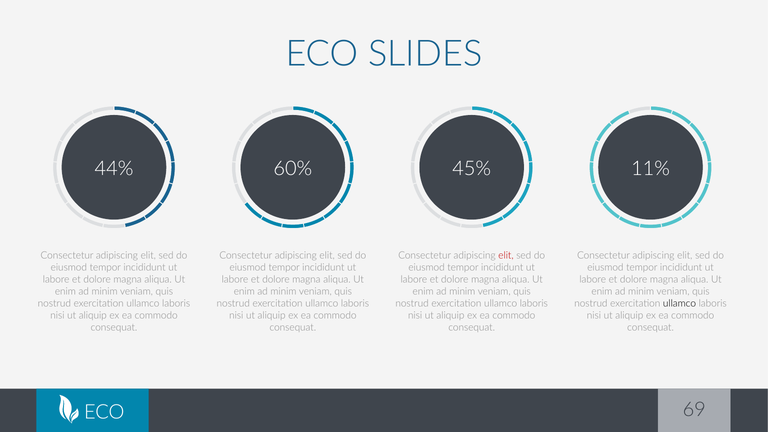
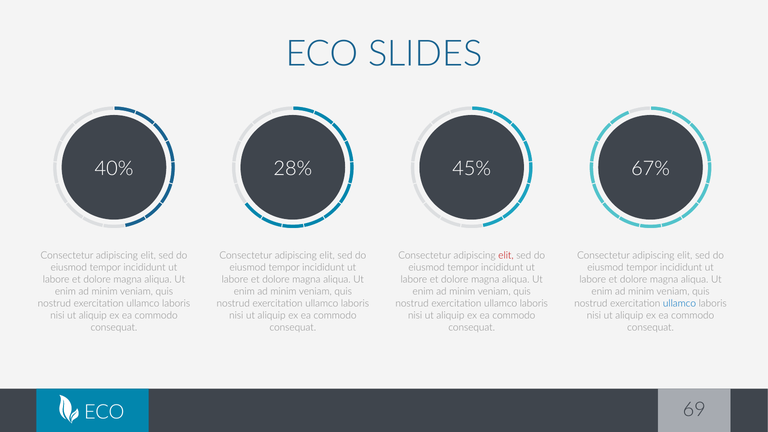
44%: 44% -> 40%
60%: 60% -> 28%
11%: 11% -> 67%
ullamco at (679, 304) colour: black -> blue
